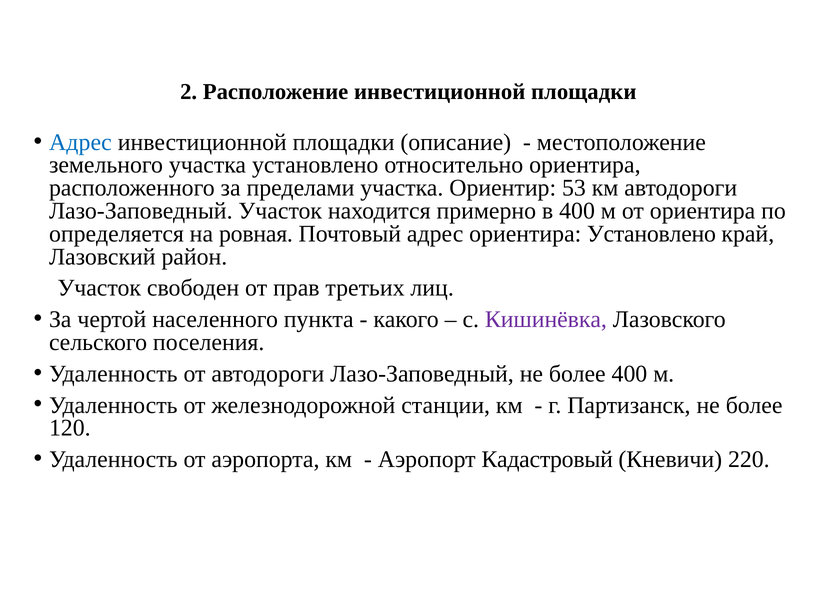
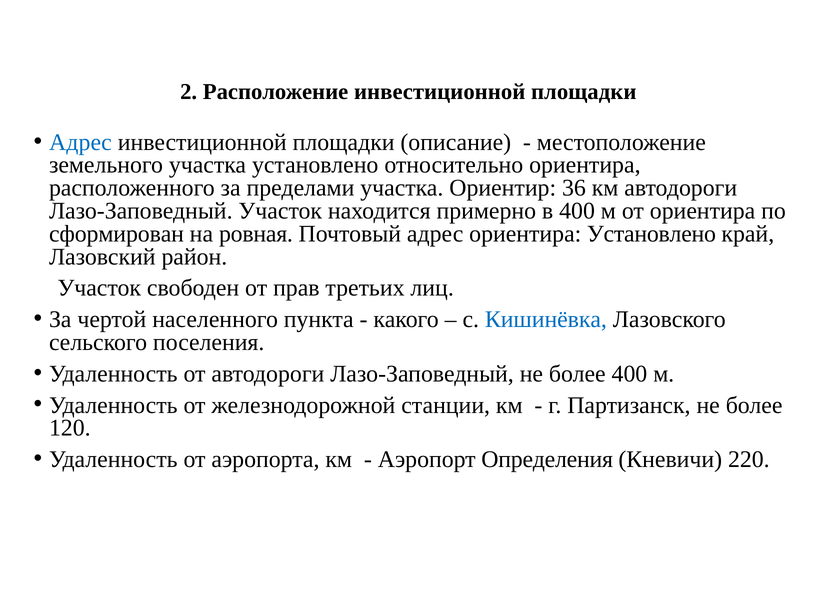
53: 53 -> 36
определяется: определяется -> сформирован
Кишинёвка colour: purple -> blue
Кадастровый: Кадастровый -> Определения
